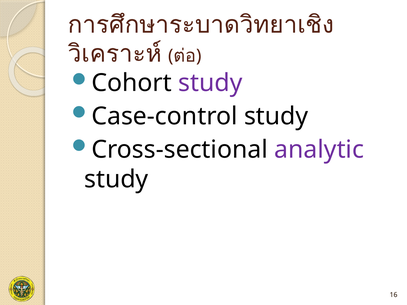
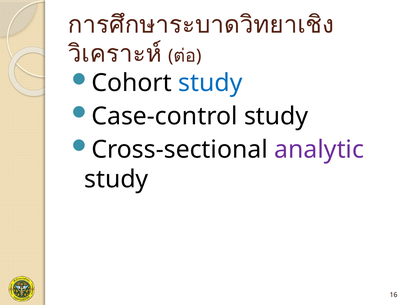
study at (210, 83) colour: purple -> blue
